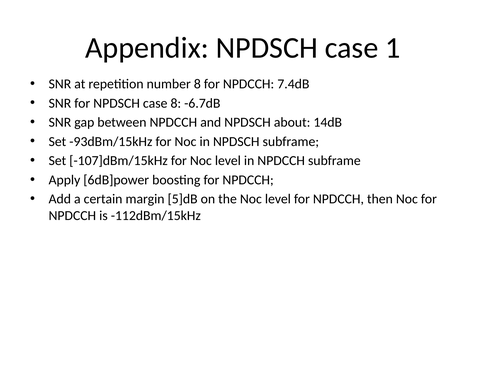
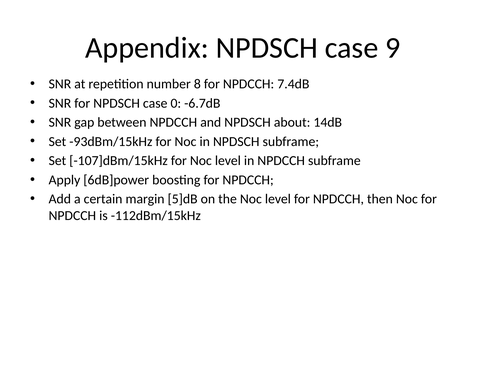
1: 1 -> 9
case 8: 8 -> 0
